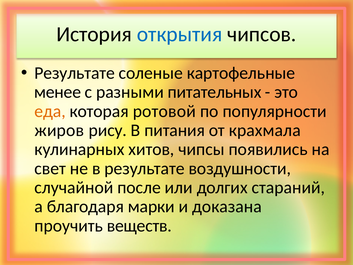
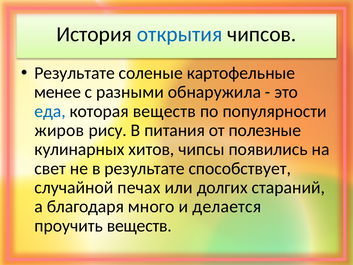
питательных: питательных -> обнаружила
еда colour: orange -> blue
которая ротовой: ротовой -> веществ
крахмала: крахмала -> полезные
воздушности: воздушности -> способствует
после: после -> печах
марки: марки -> много
доказана: доказана -> делается
